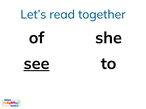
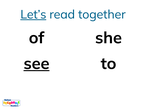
Let’s underline: none -> present
